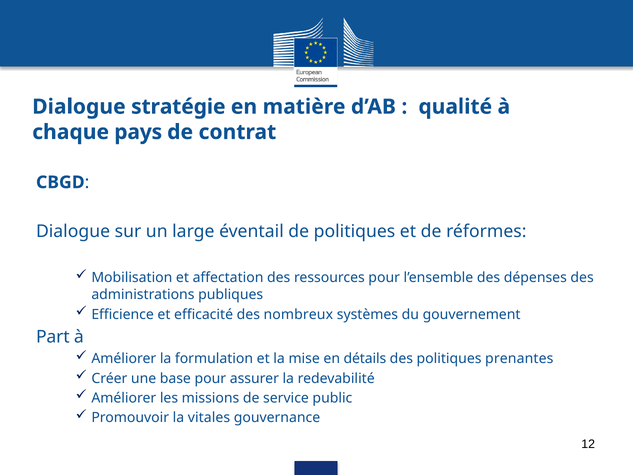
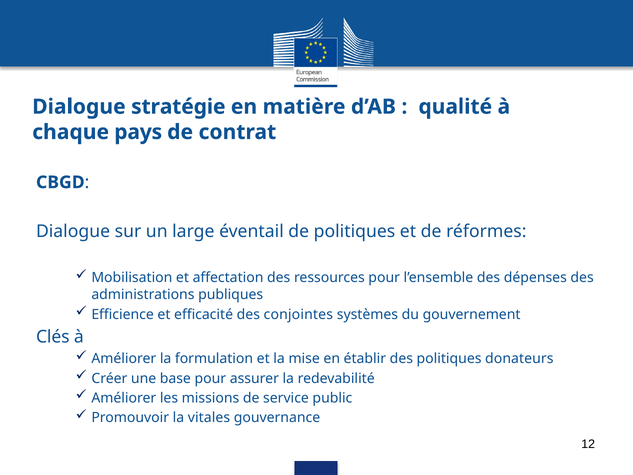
nombreux: nombreux -> conjointes
Part: Part -> Clés
détails: détails -> établir
prenantes: prenantes -> donateurs
